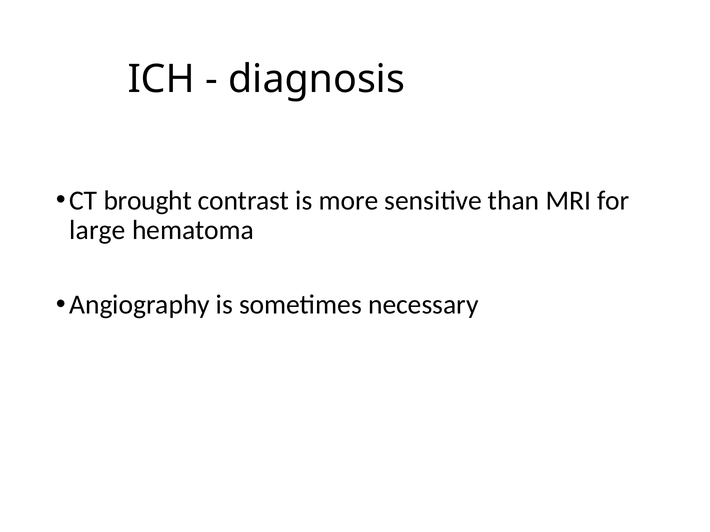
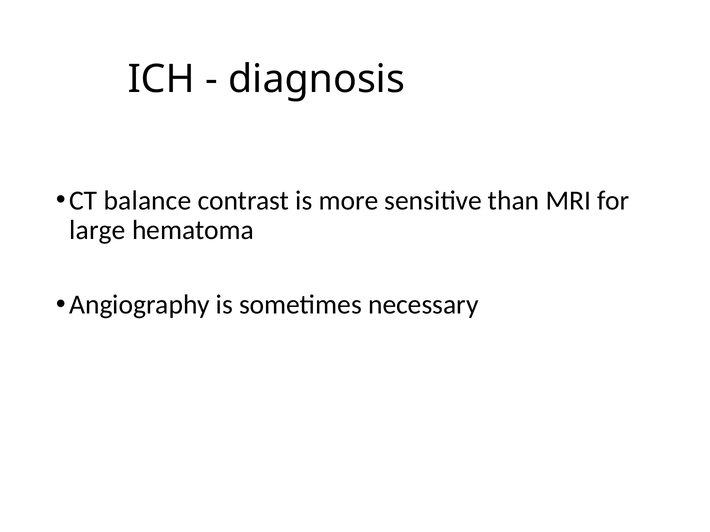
brought: brought -> balance
